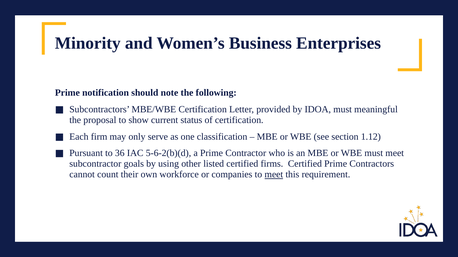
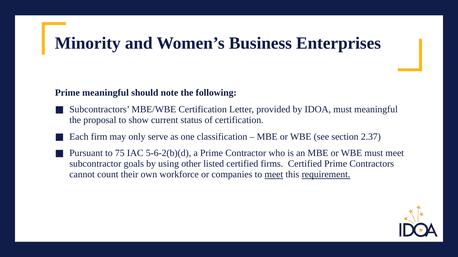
Prime notification: notification -> meaningful
1.12: 1.12 -> 2.37
36: 36 -> 75
requirement underline: none -> present
